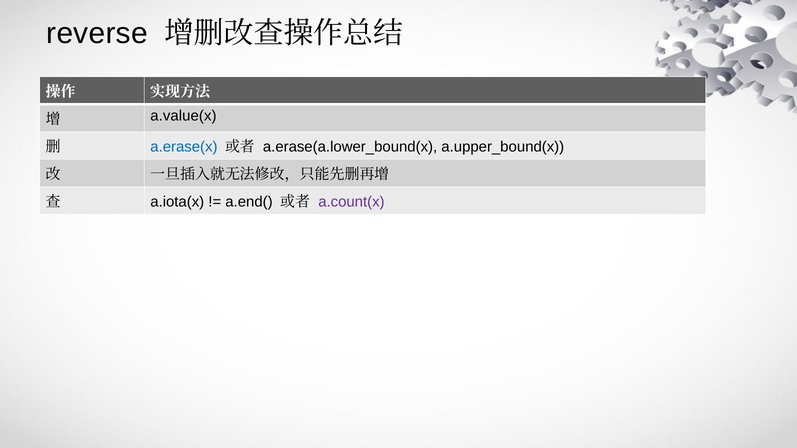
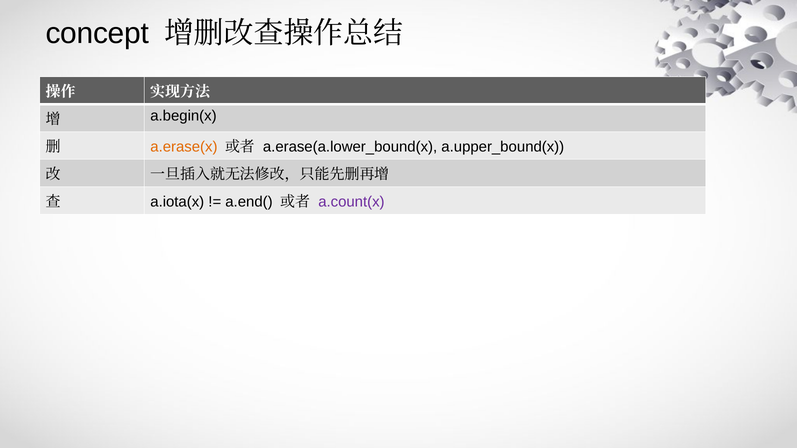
reverse: reverse -> concept
a.value(x: a.value(x -> a.begin(x
a.erase(x colour: blue -> orange
